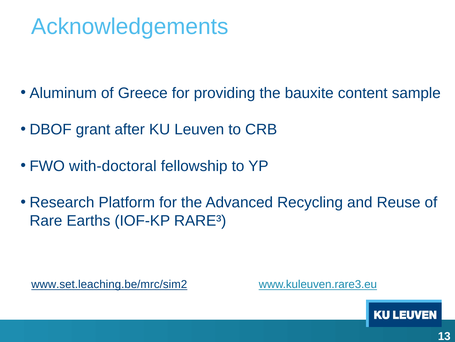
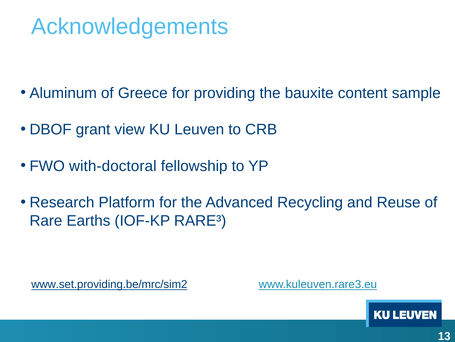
after: after -> view
www.set.leaching.be/mrc/sim2: www.set.leaching.be/mrc/sim2 -> www.set.providing.be/mrc/sim2
